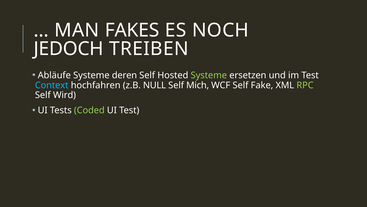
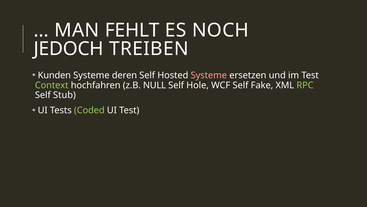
FAKES: FAKES -> FEHLT
Abläufe: Abläufe -> Kunden
Systeme at (209, 75) colour: light green -> pink
Context colour: light blue -> light green
Mich: Mich -> Hole
Wird: Wird -> Stub
